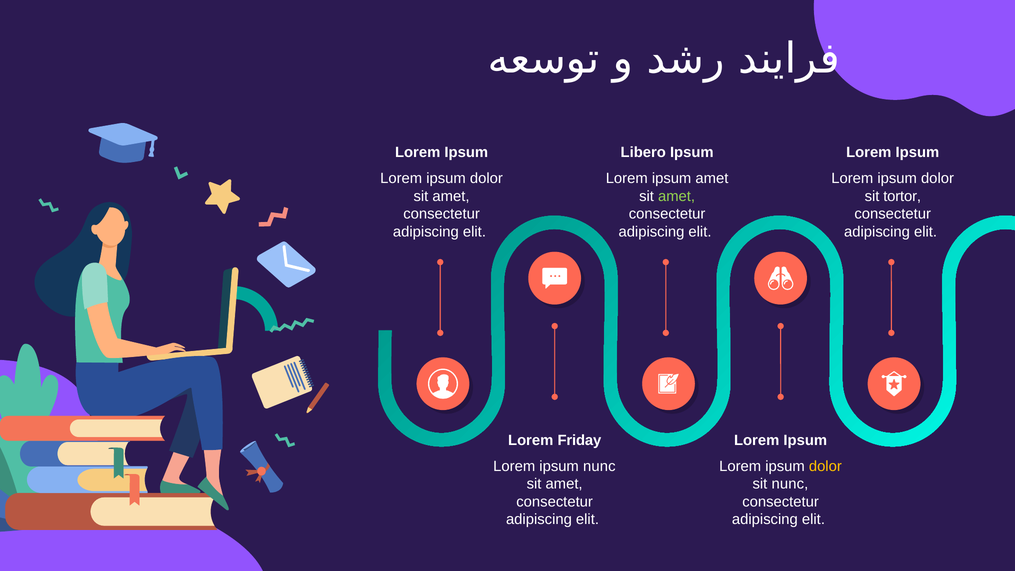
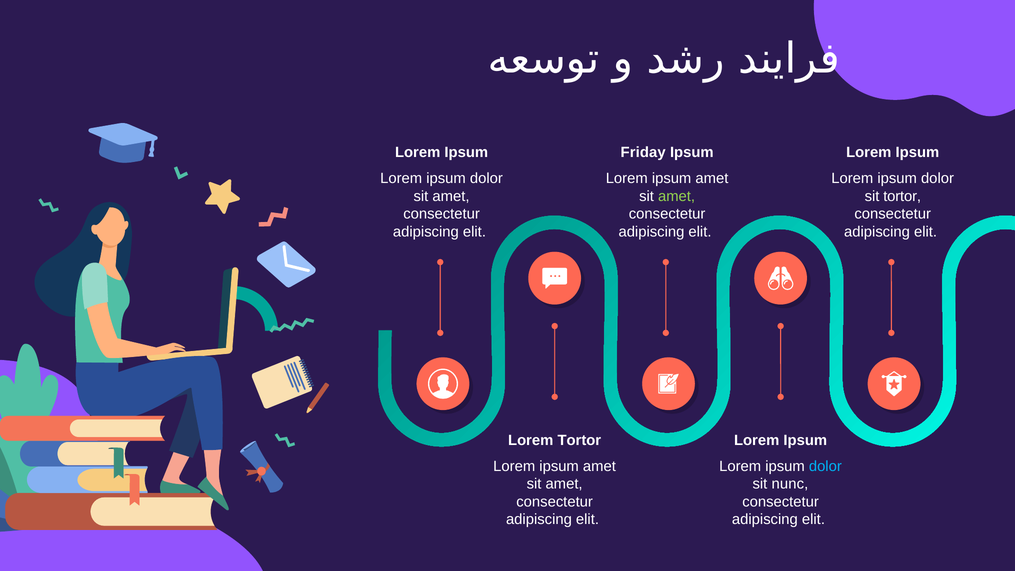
Libero: Libero -> Friday
Lorem Friday: Friday -> Tortor
nunc at (599, 466): nunc -> amet
dolor at (825, 466) colour: yellow -> light blue
